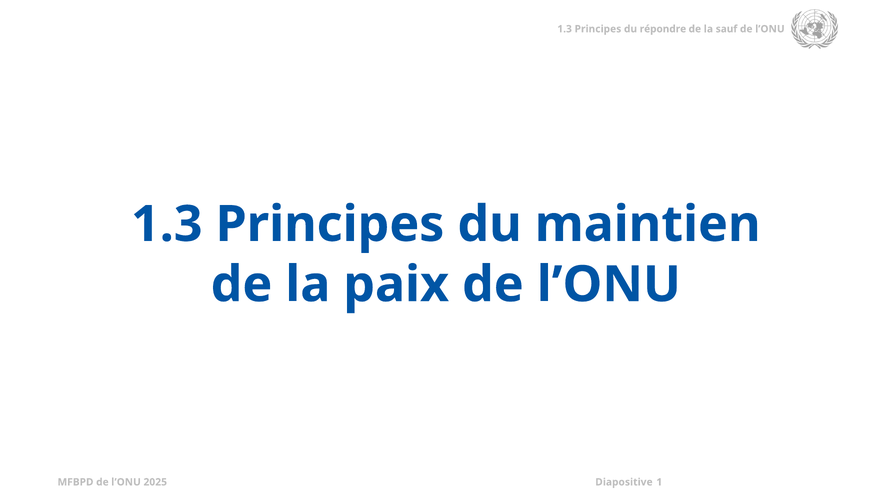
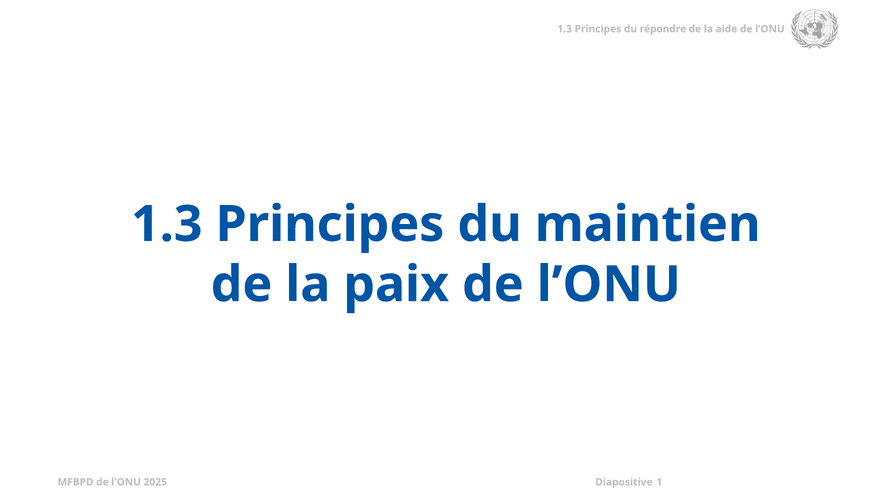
sauf: sauf -> aide
